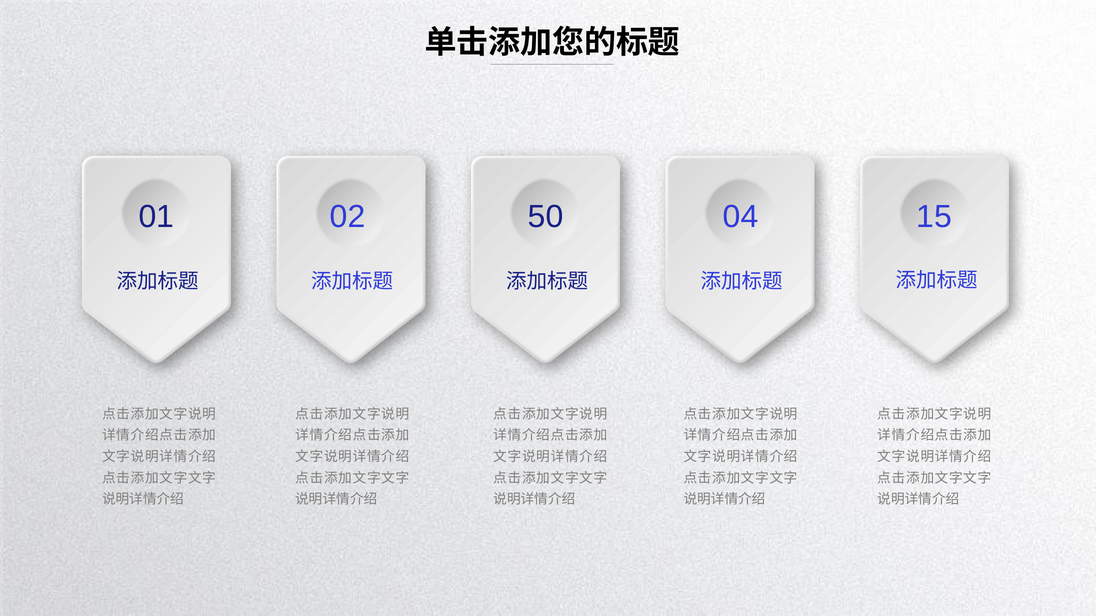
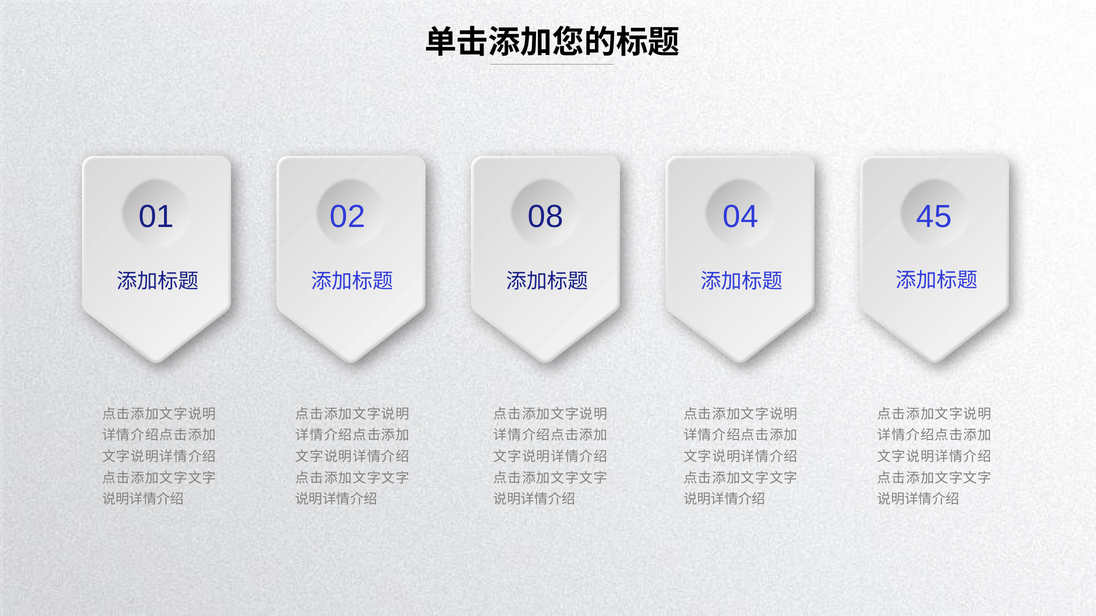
50: 50 -> 08
15: 15 -> 45
